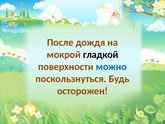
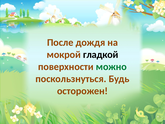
можно colour: blue -> green
